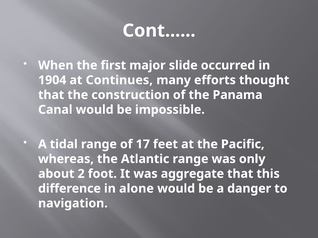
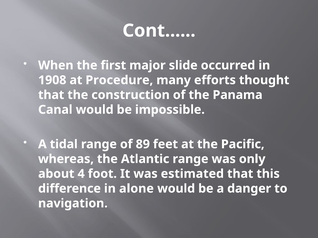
1904: 1904 -> 1908
Continues: Continues -> Procedure
17: 17 -> 89
2: 2 -> 4
aggregate: aggregate -> estimated
